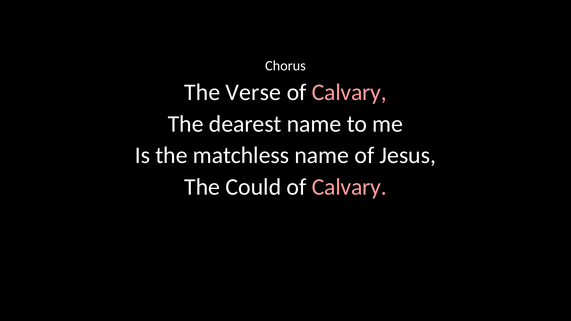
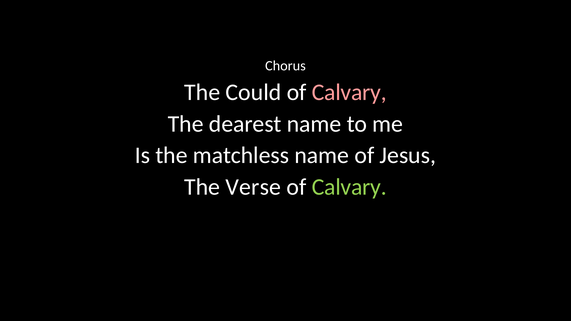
Verse: Verse -> Could
Could: Could -> Verse
Calvary at (349, 187) colour: pink -> light green
